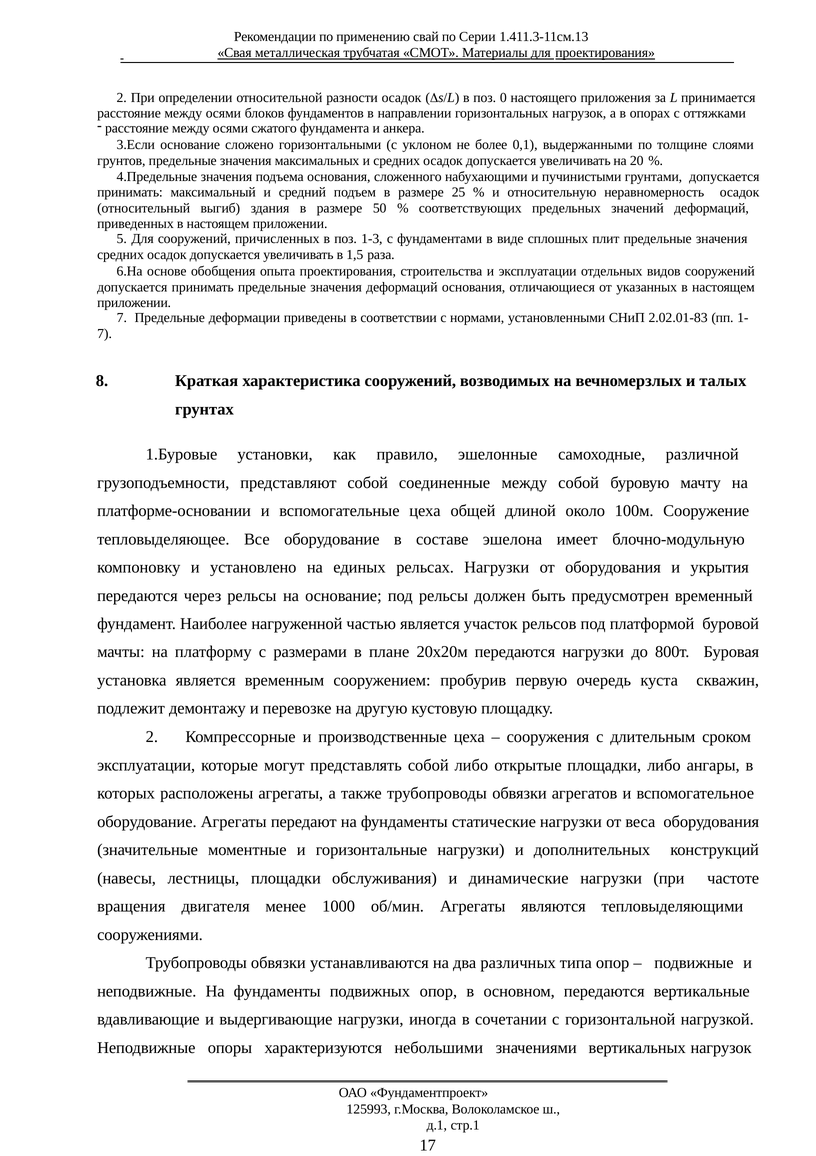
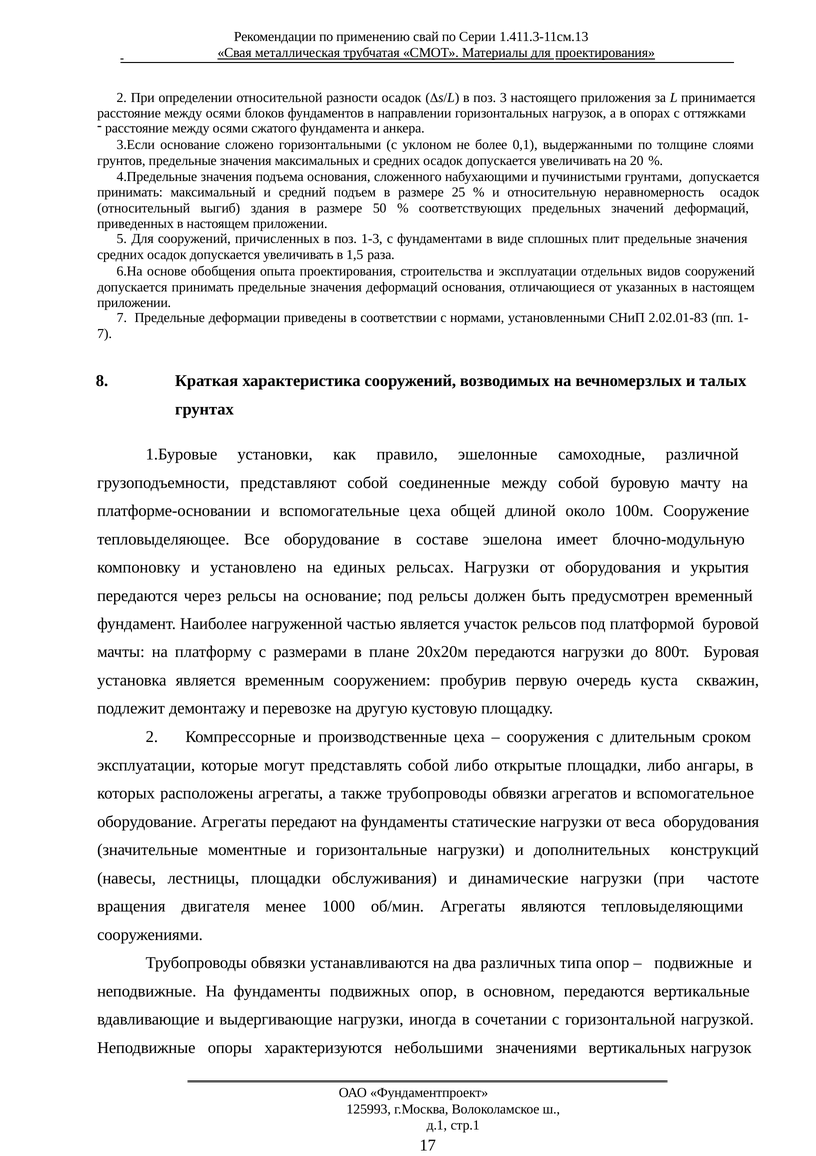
0: 0 -> 3
